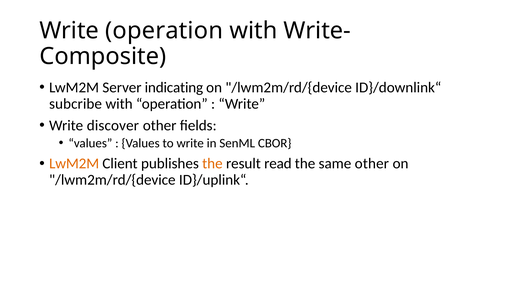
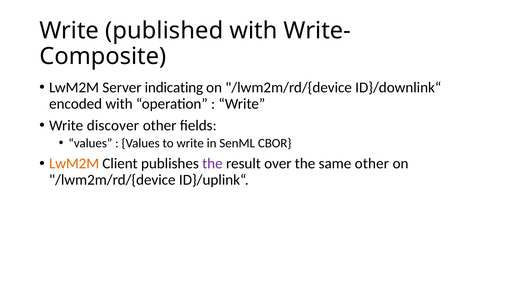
Write operation: operation -> published
subcribe: subcribe -> encoded
the at (212, 164) colour: orange -> purple
read: read -> over
